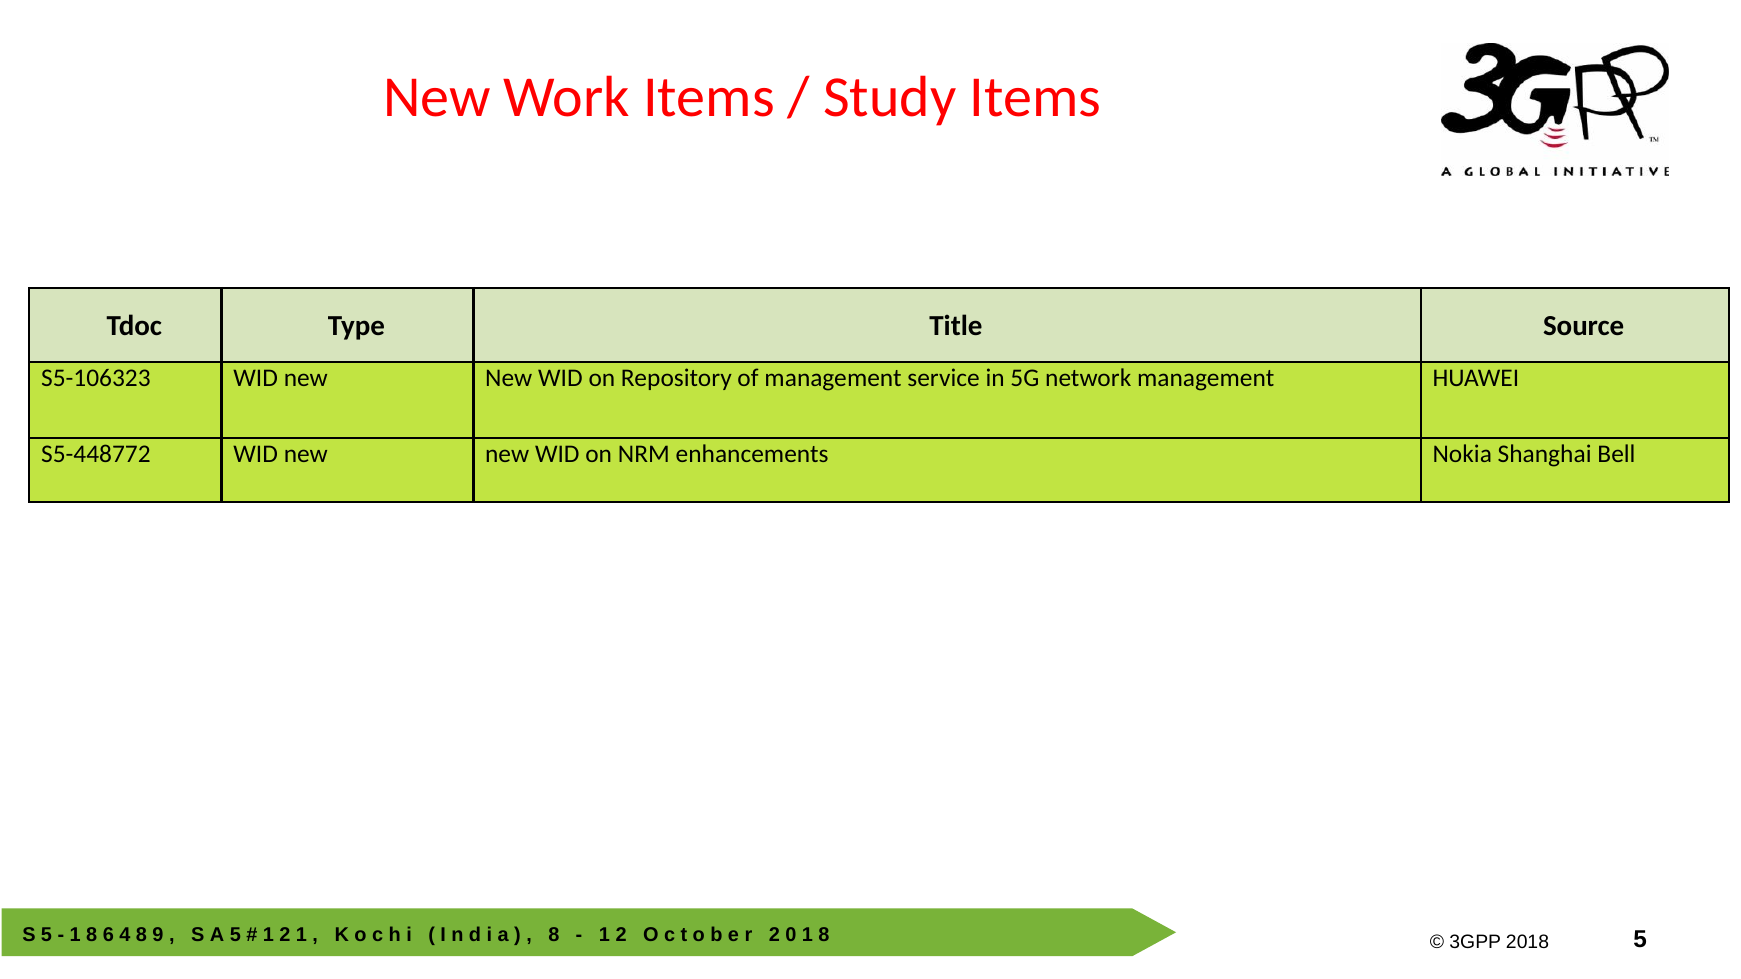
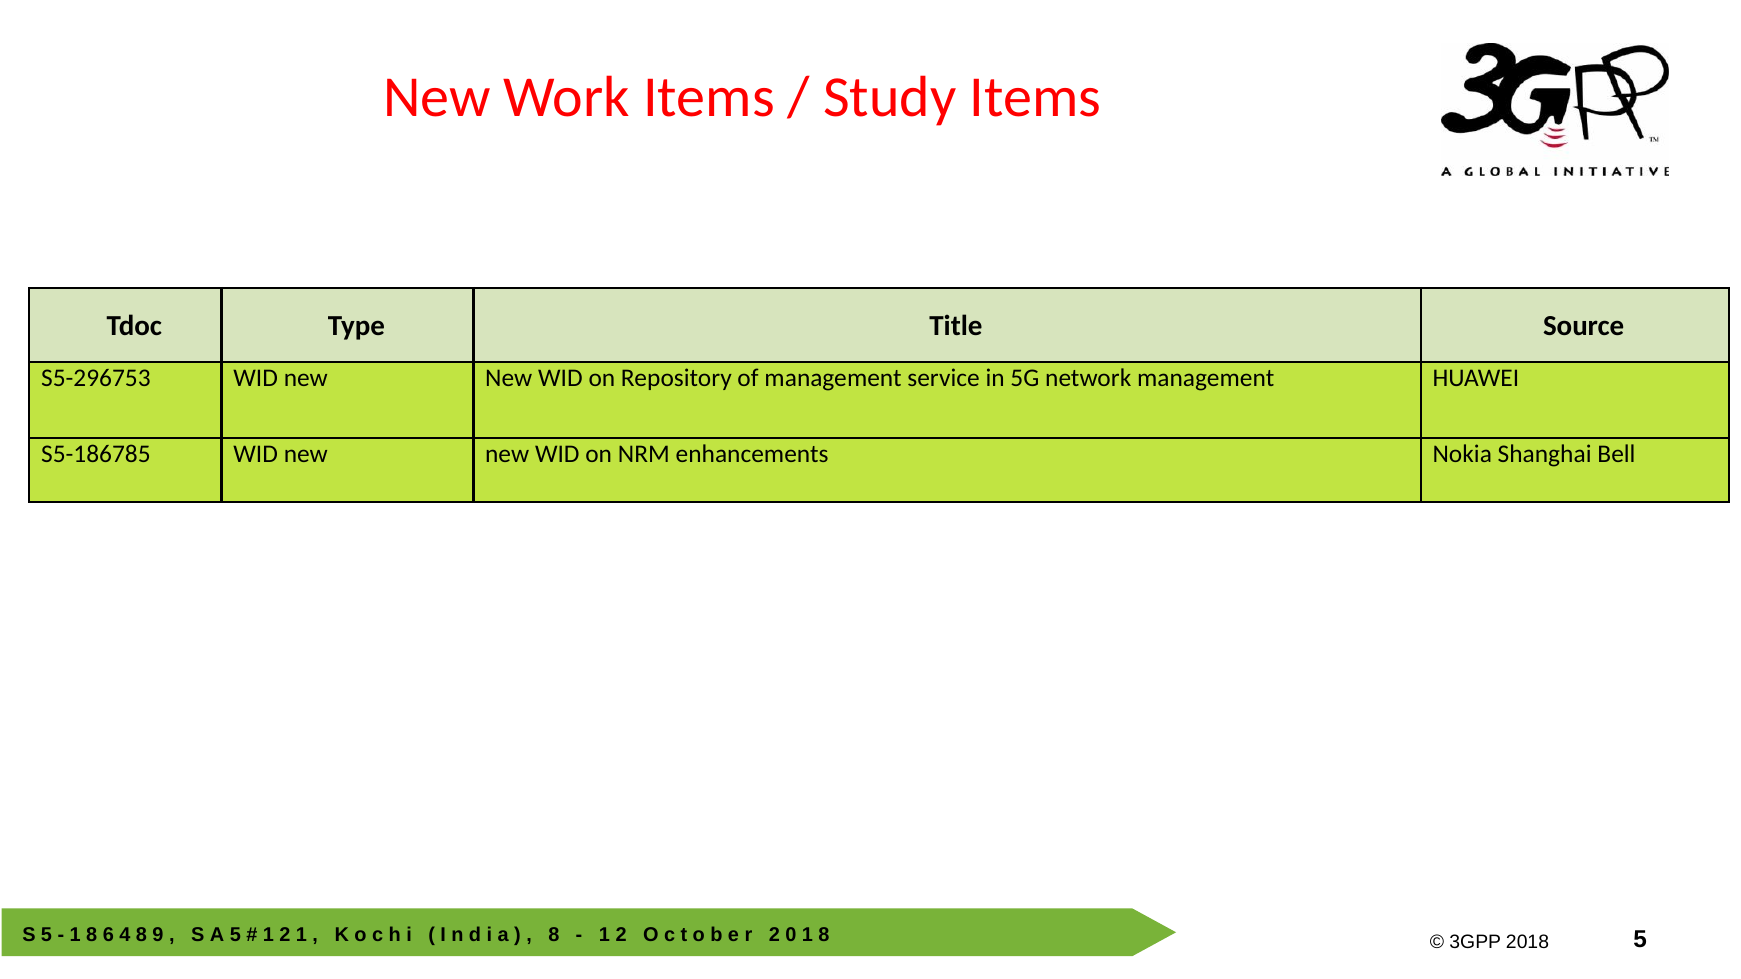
S5-106323: S5-106323 -> S5-296753
S5-448772: S5-448772 -> S5-186785
